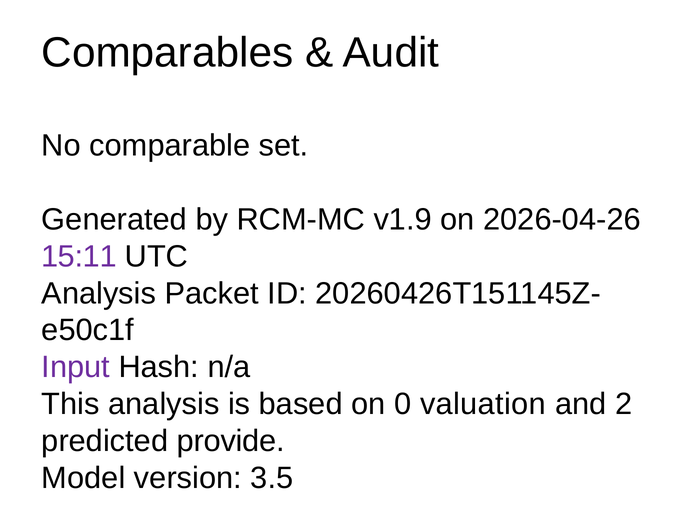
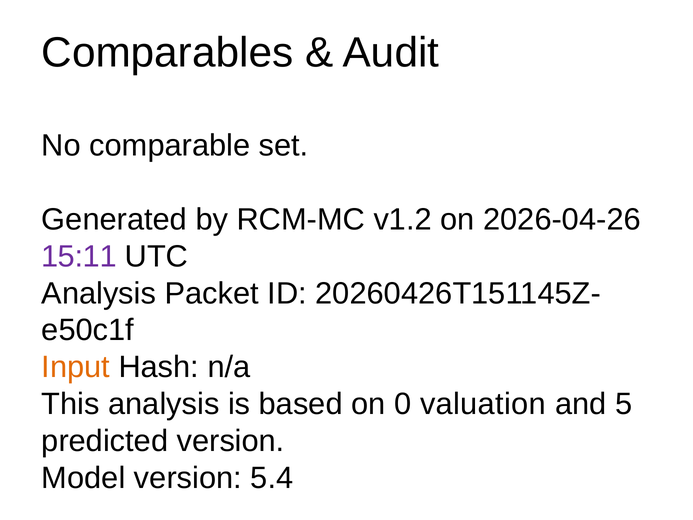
v1.9: v1.9 -> v1.2
Input colour: purple -> orange
2: 2 -> 5
predicted provide: provide -> version
3.5: 3.5 -> 5.4
